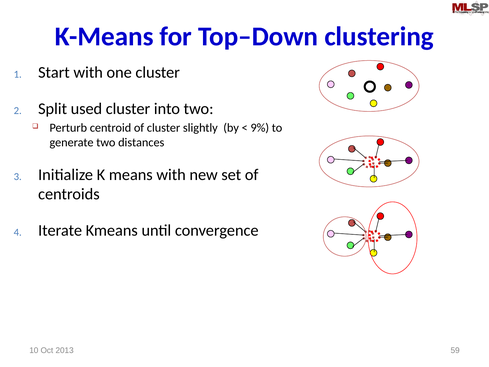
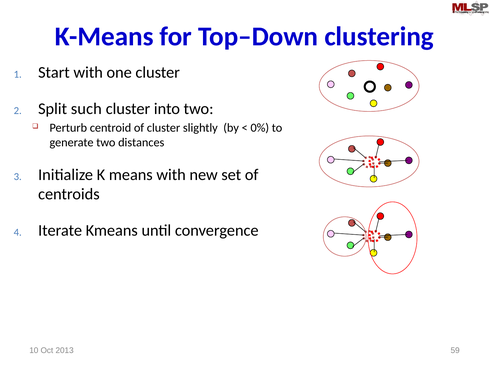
used: used -> such
9%: 9% -> 0%
